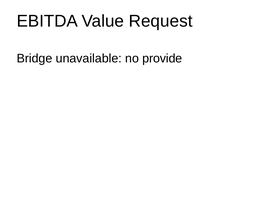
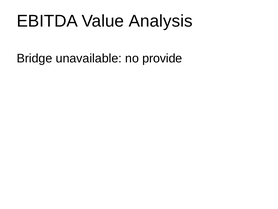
Request: Request -> Analysis
